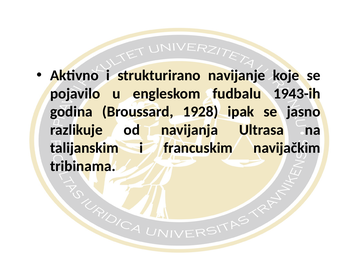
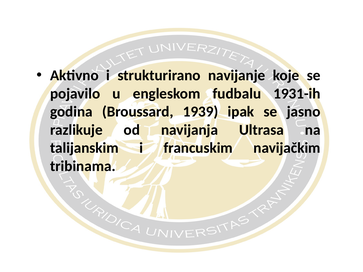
1943-ih: 1943-ih -> 1931-ih
1928: 1928 -> 1939
